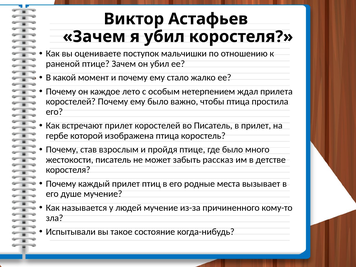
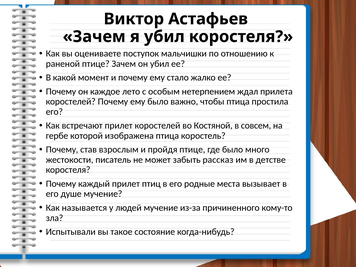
во Писатель: Писатель -> Костяной
в прилет: прилет -> совсем
